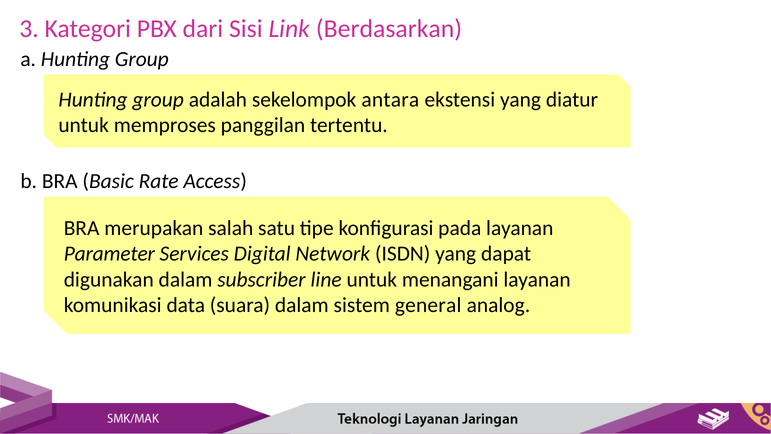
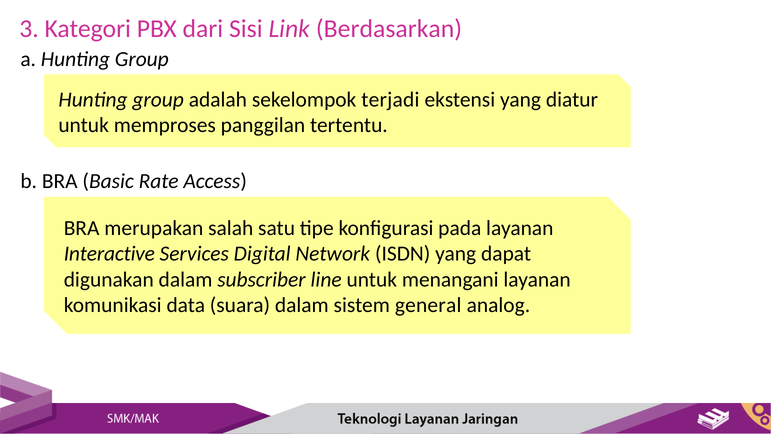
antara: antara -> terjadi
Parameter: Parameter -> Interactive
